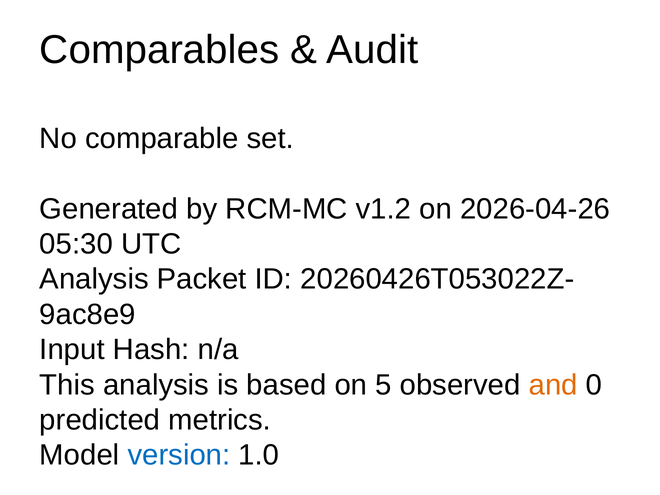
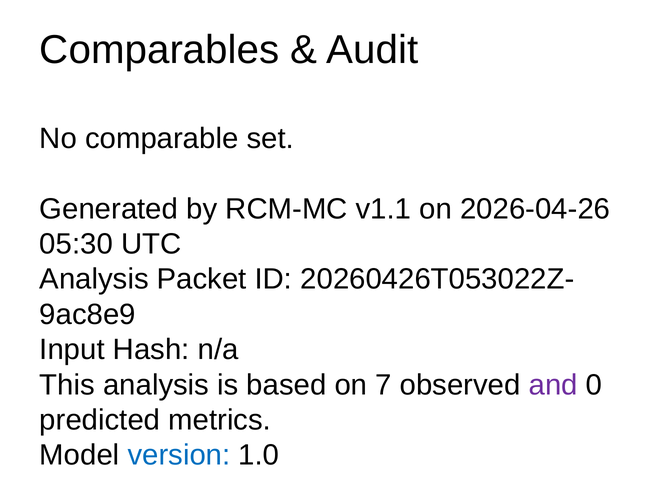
v1.2: v1.2 -> v1.1
5: 5 -> 7
and colour: orange -> purple
